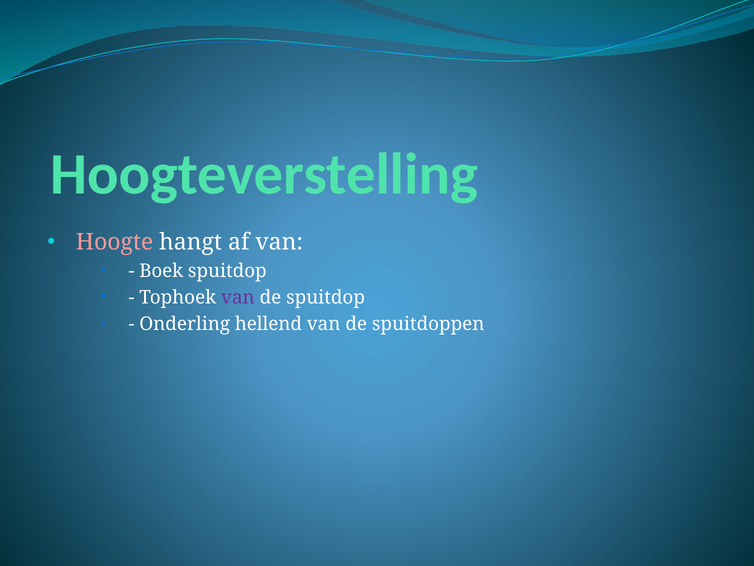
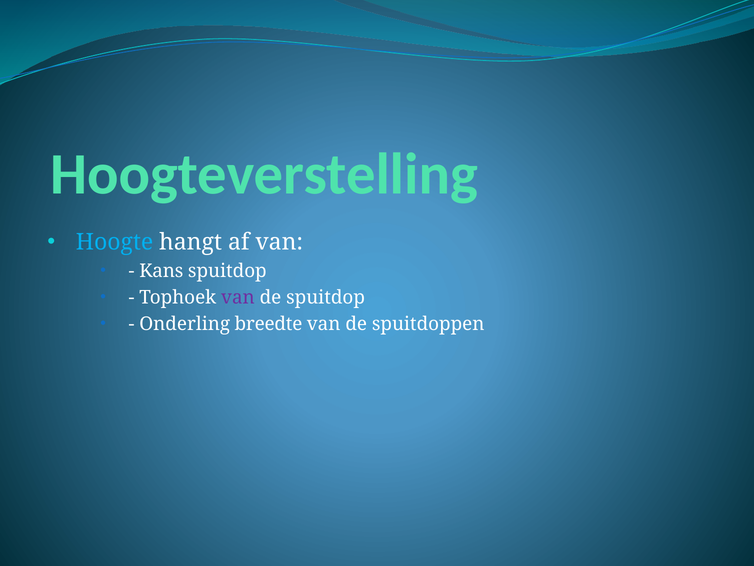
Hoogte colour: pink -> light blue
Boek: Boek -> Kans
hellend: hellend -> breedte
